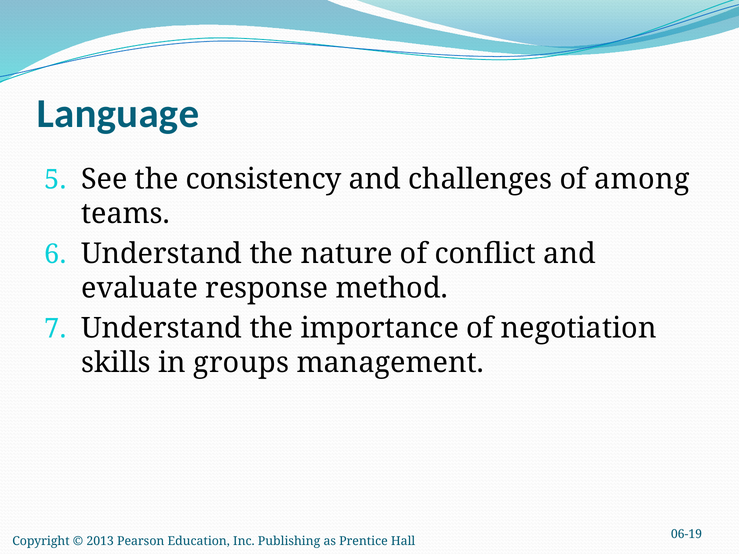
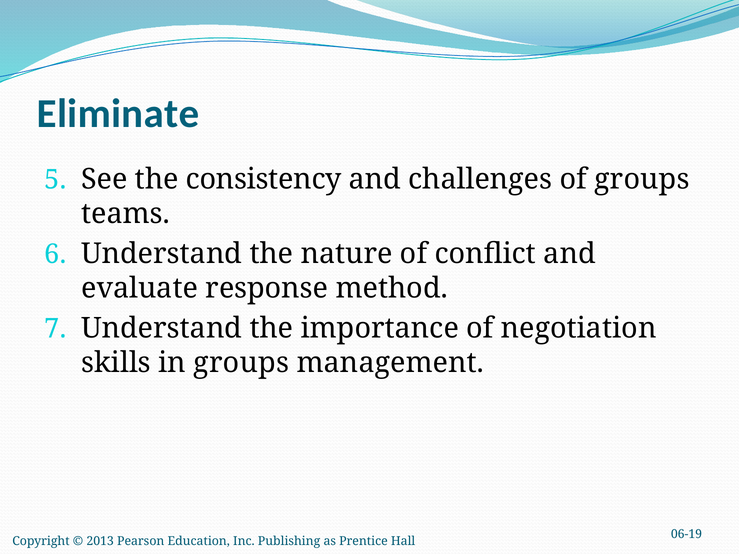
Language: Language -> Eliminate
of among: among -> groups
